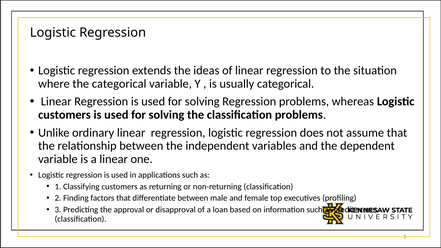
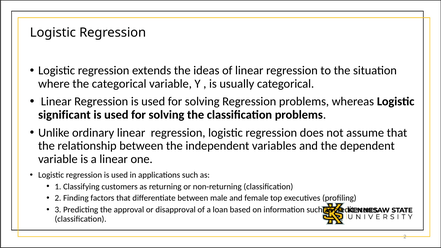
customers at (64, 115): customers -> significant
